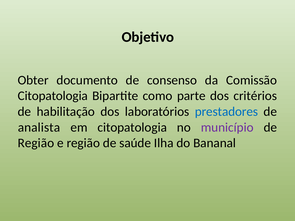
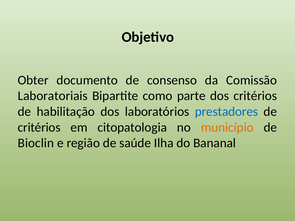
Citopatologia at (53, 96): Citopatologia -> Laboratoriais
analista at (39, 127): analista -> critérios
município colour: purple -> orange
Região at (36, 143): Região -> Bioclin
